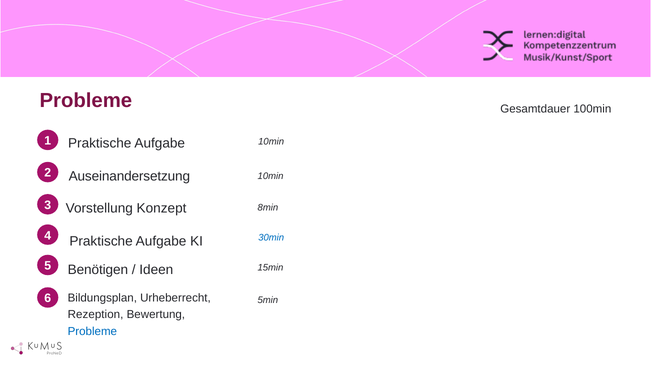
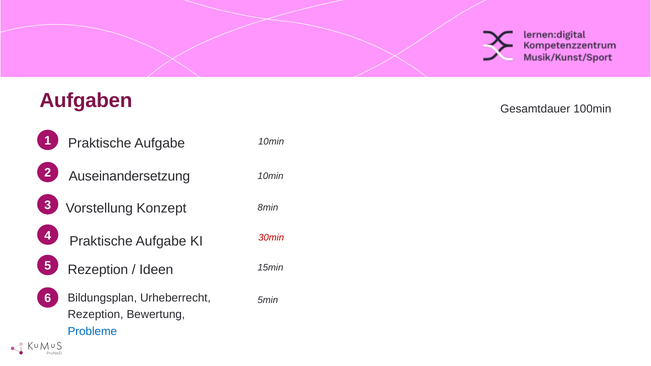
Probleme at (86, 101): Probleme -> Aufgaben
30min colour: blue -> red
5 Benötigen: Benötigen -> Rezeption
